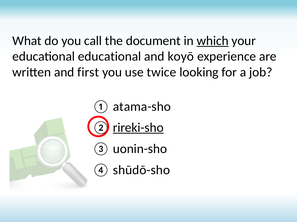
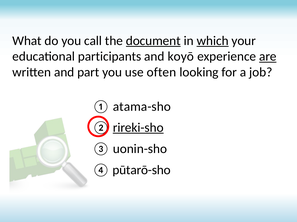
document underline: none -> present
educational educational: educational -> participants
are underline: none -> present
first: first -> part
twice: twice -> often
shūdō-sho: shūdō-sho -> pūtarō-sho
